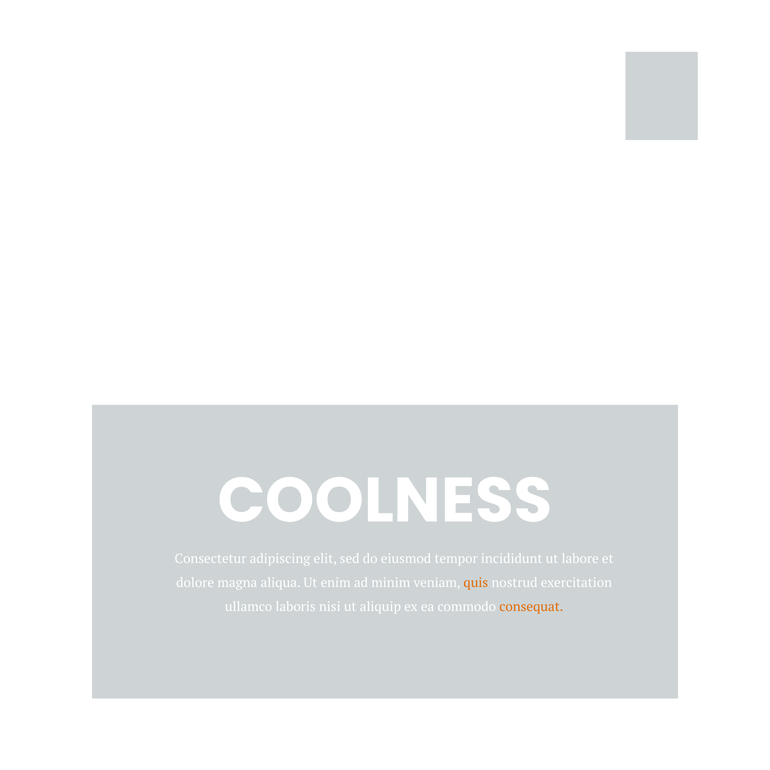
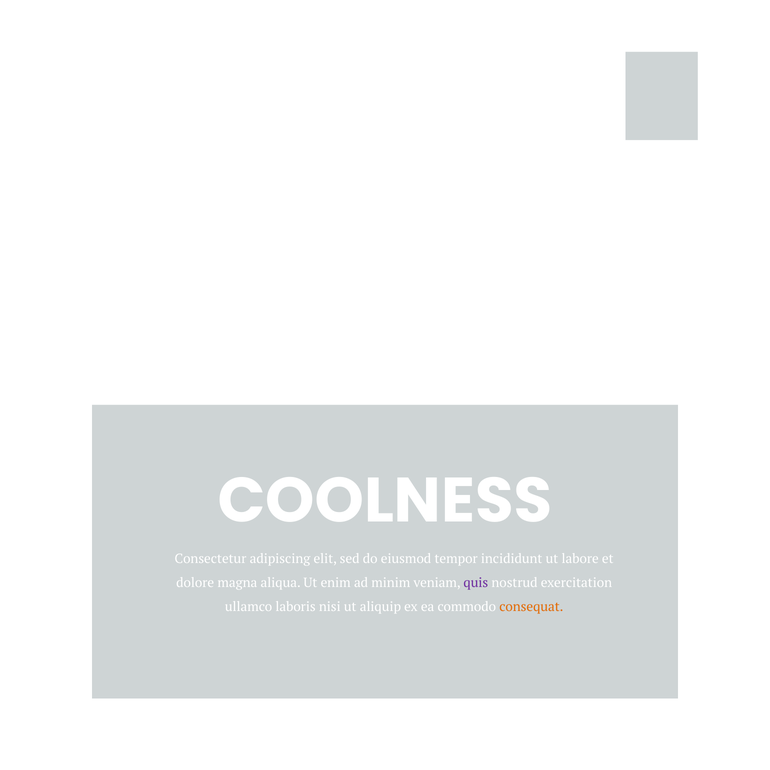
quis colour: orange -> purple
